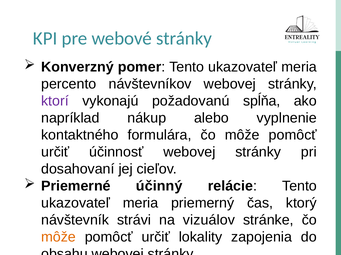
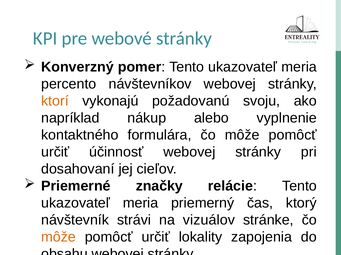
ktorí colour: purple -> orange
spĺňa: spĺňa -> svoju
účinný: účinný -> značky
